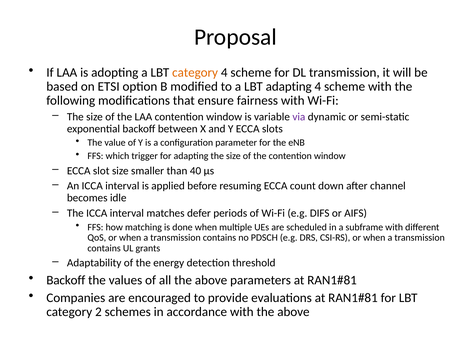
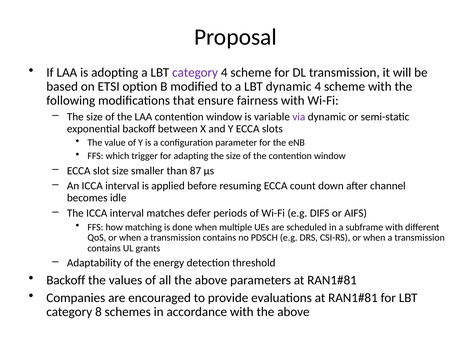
category at (195, 73) colour: orange -> purple
LBT adapting: adapting -> dynamic
40: 40 -> 87
2: 2 -> 8
